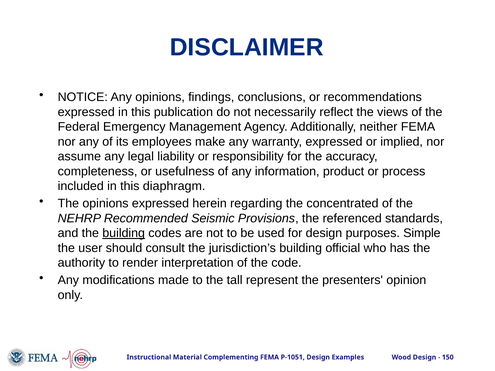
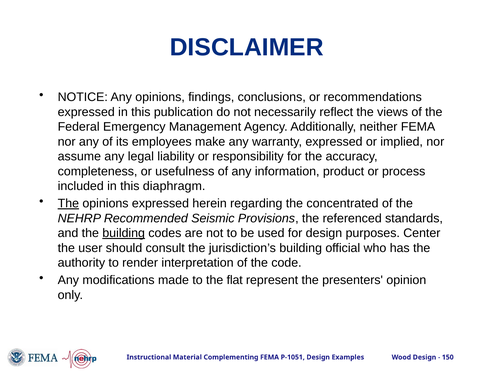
The at (68, 204) underline: none -> present
Simple: Simple -> Center
tall: tall -> flat
